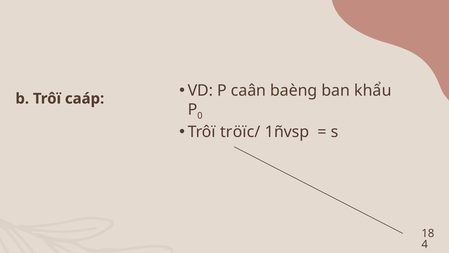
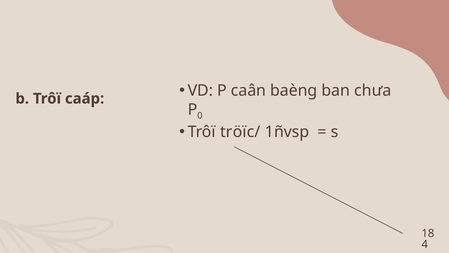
khẩu: khẩu -> chưa
